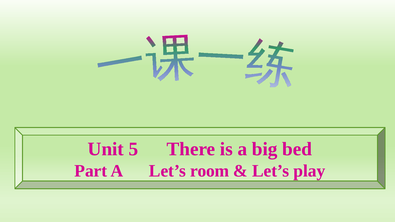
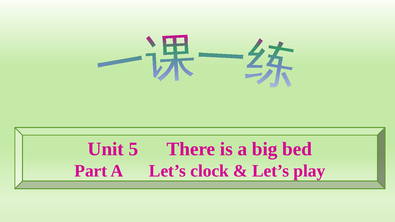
room: room -> clock
